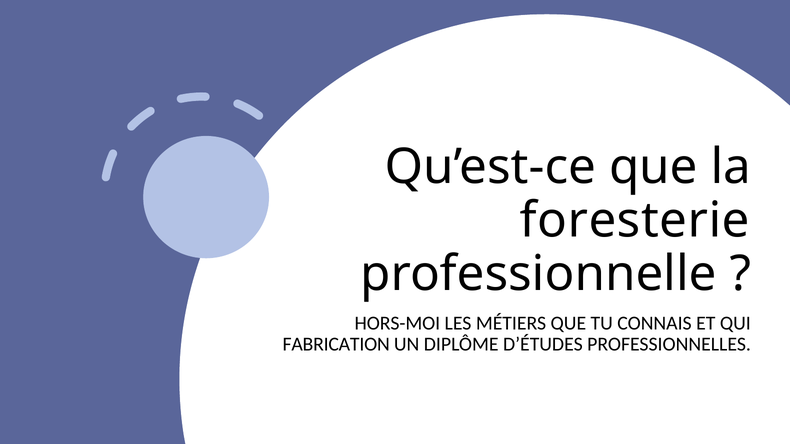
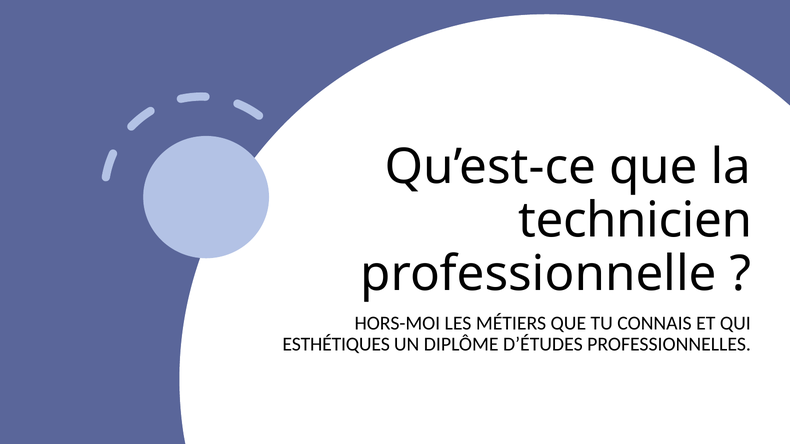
foresterie: foresterie -> technicien
FABRICATION: FABRICATION -> ESTHÉTIQUES
